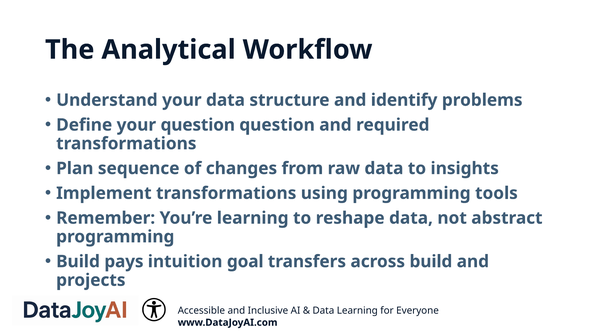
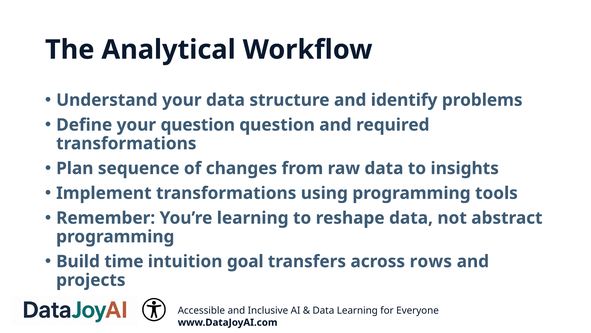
pays: pays -> time
across build: build -> rows
